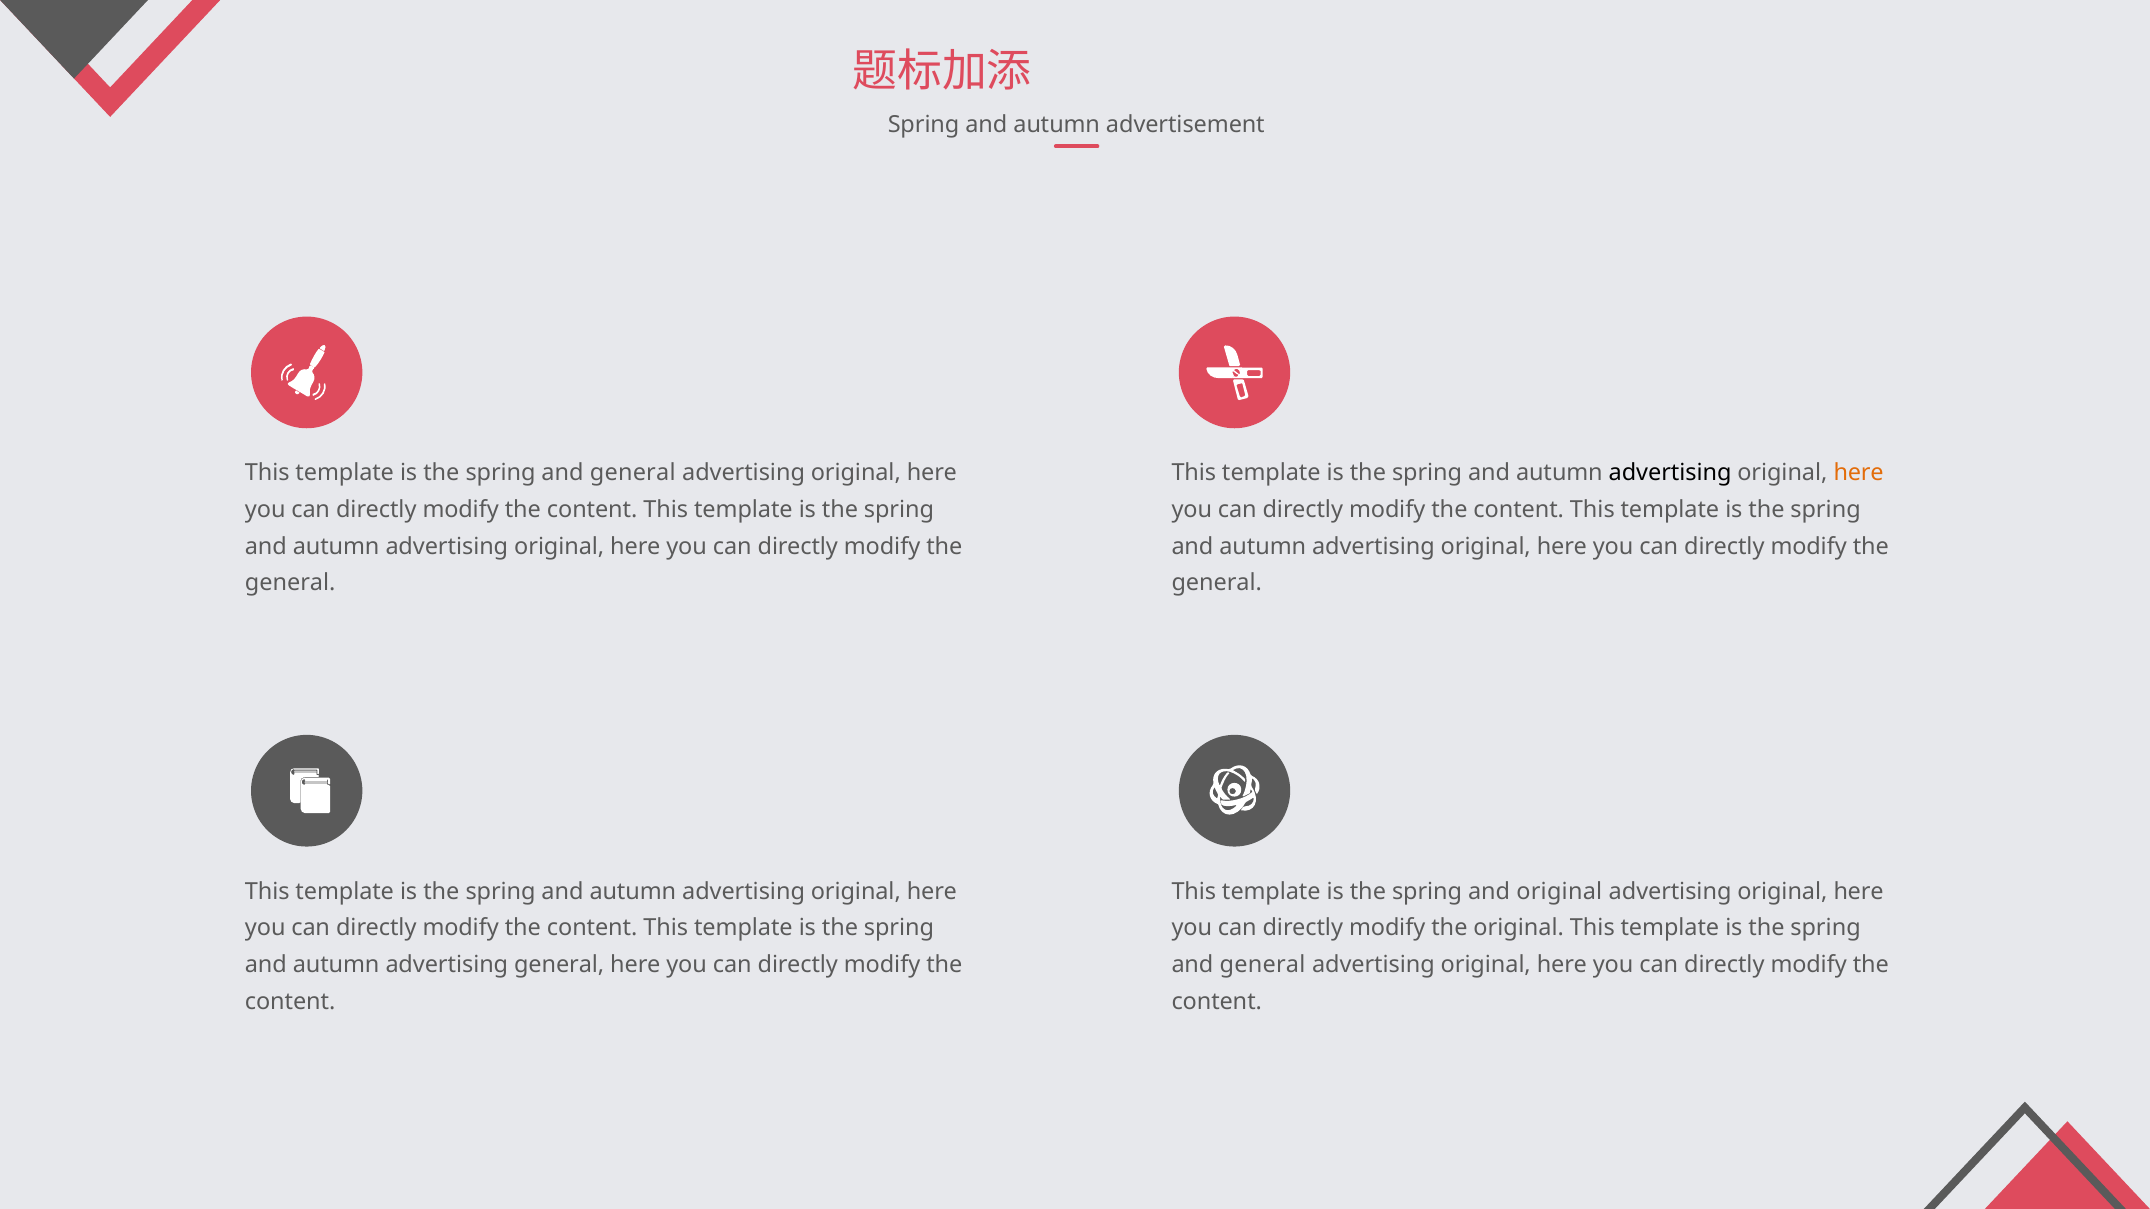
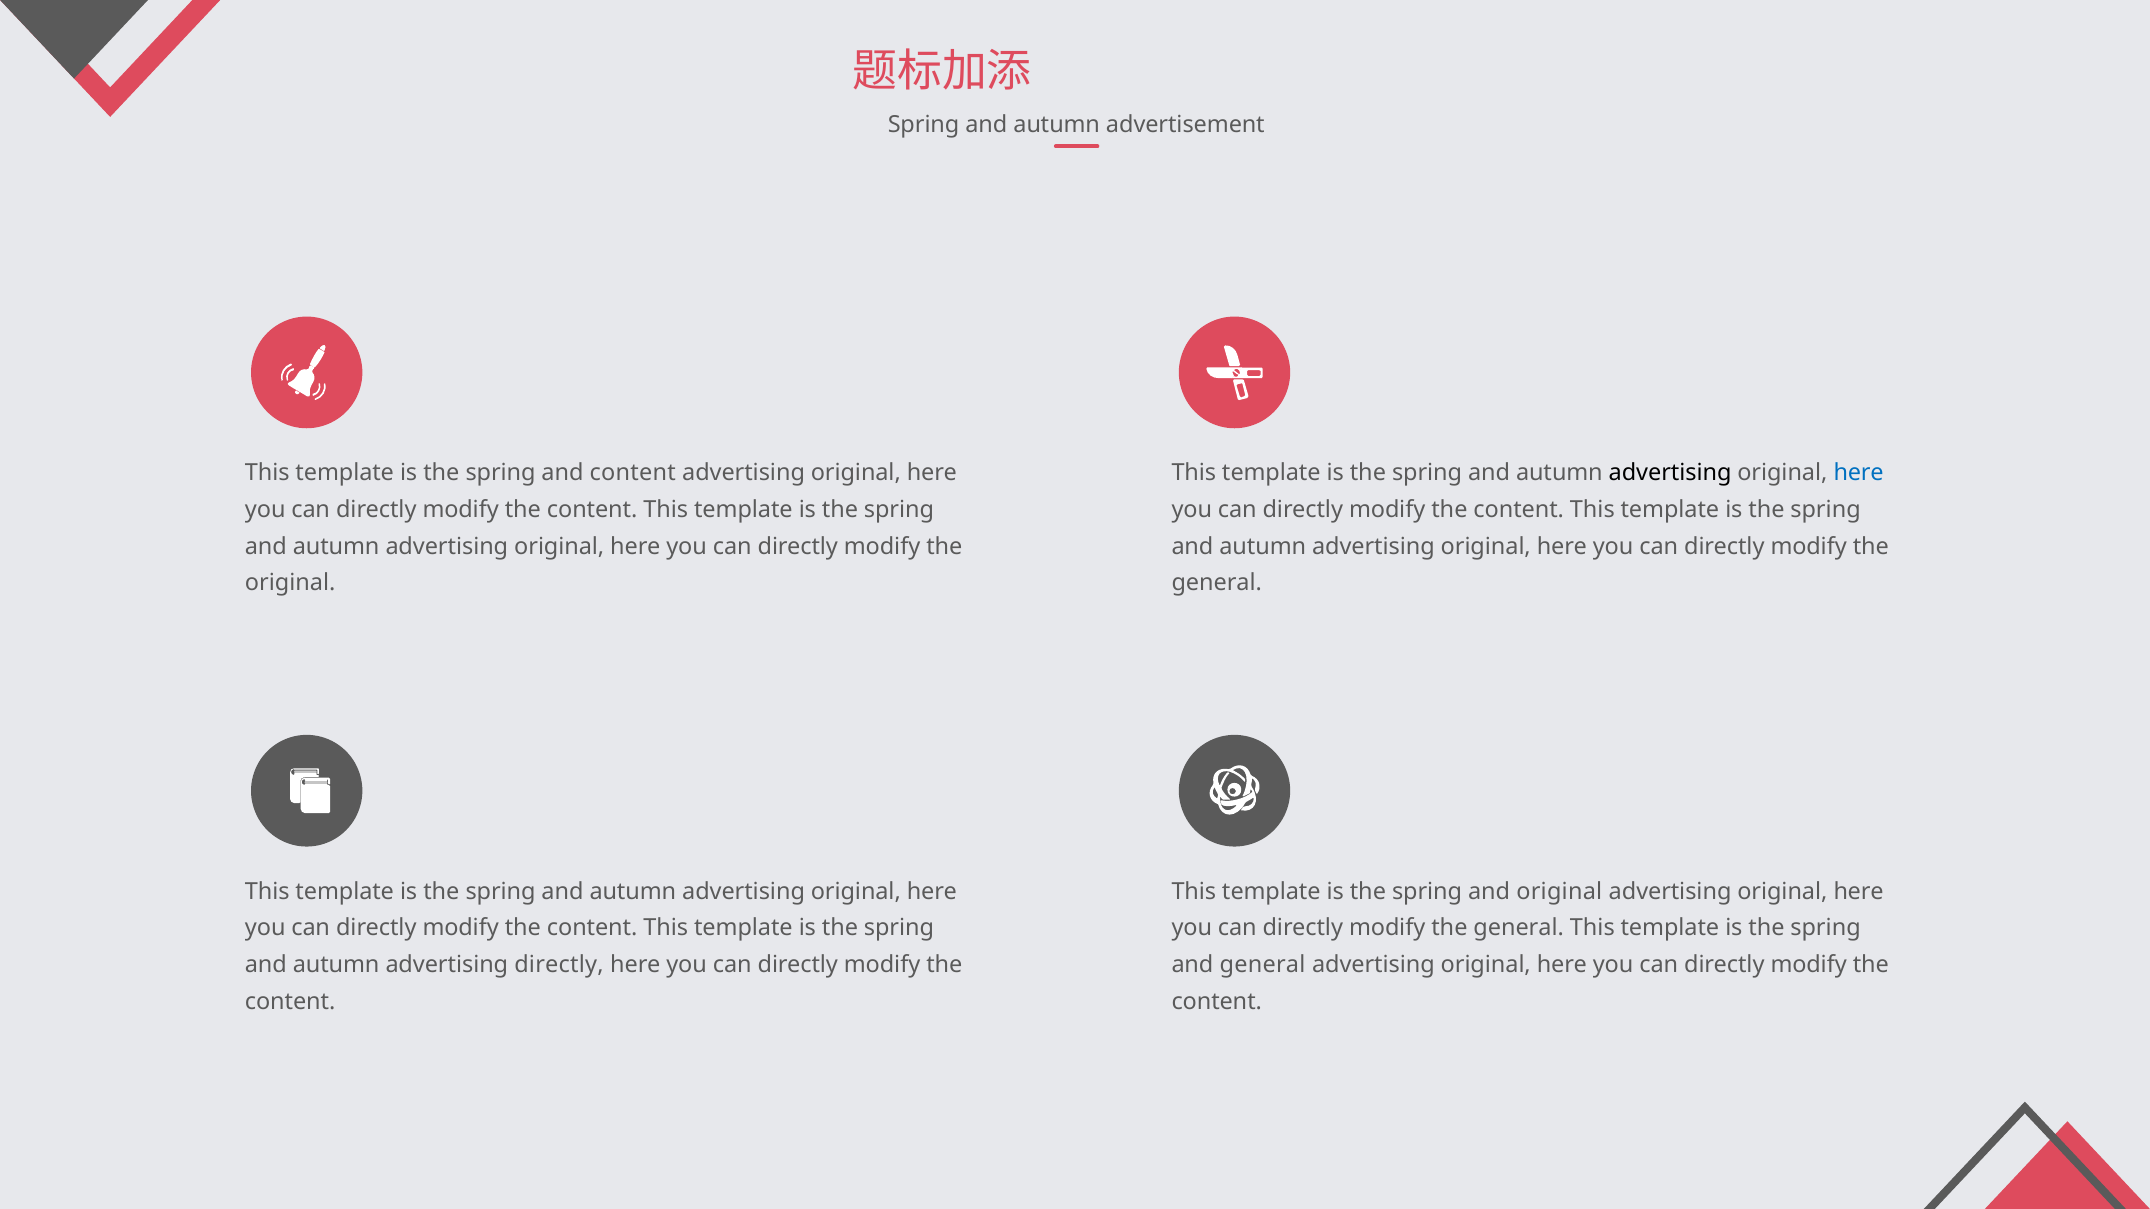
general at (633, 473): general -> content
here at (1859, 473) colour: orange -> blue
general at (290, 583): general -> original
original at (1519, 928): original -> general
advertising general: general -> directly
